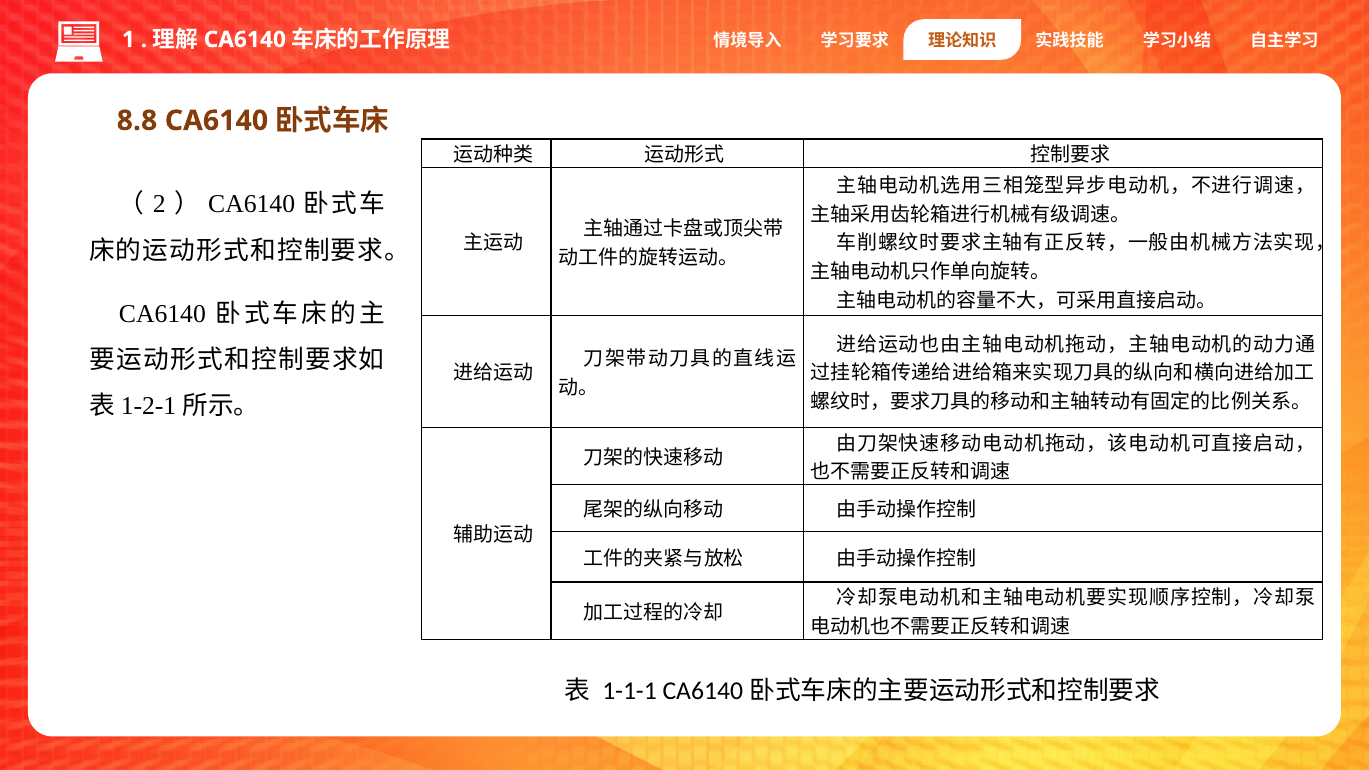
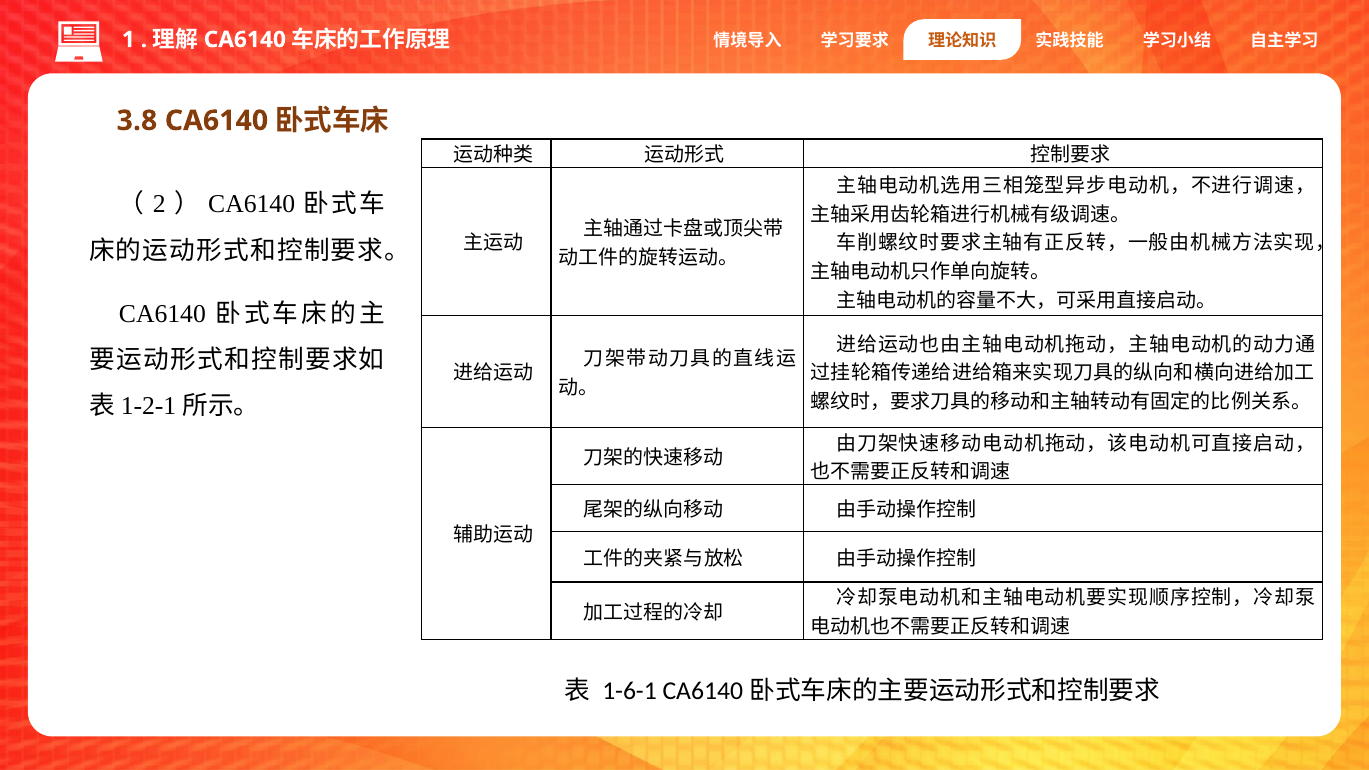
8.8: 8.8 -> 3.8
1-1-1: 1-1-1 -> 1-6-1
